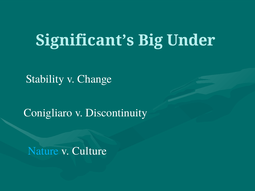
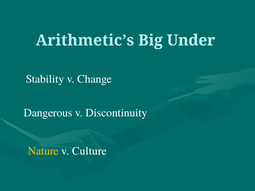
Significant’s: Significant’s -> Arithmetic’s
Conigliaro: Conigliaro -> Dangerous
Nature colour: light blue -> yellow
